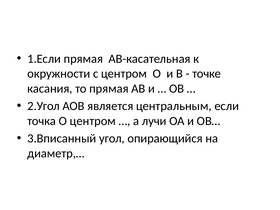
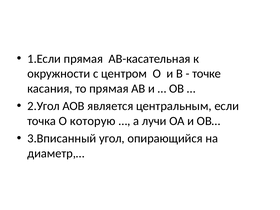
О центром: центром -> которую
